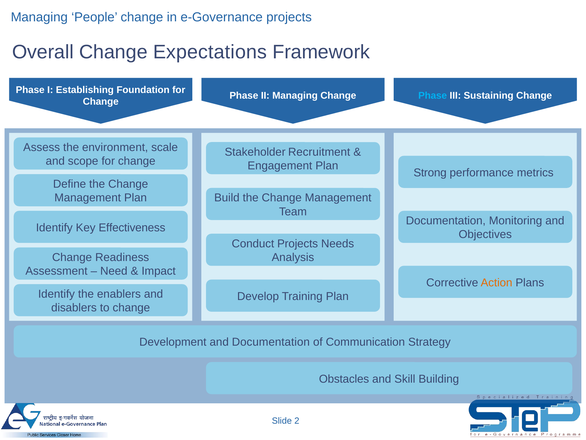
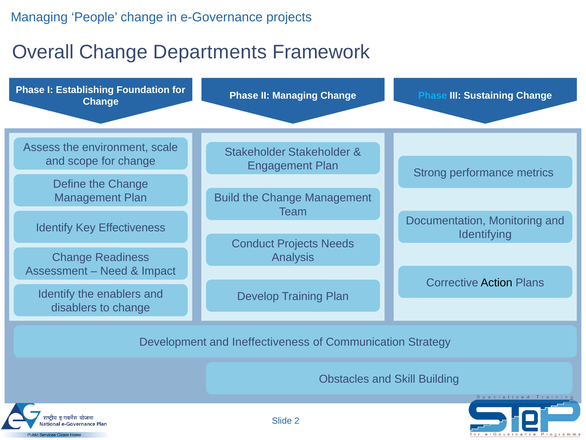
Expectations: Expectations -> Departments
Stakeholder Recruitment: Recruitment -> Stakeholder
Objectives: Objectives -> Identifying
Action colour: orange -> black
and Documentation: Documentation -> Ineffectiveness
